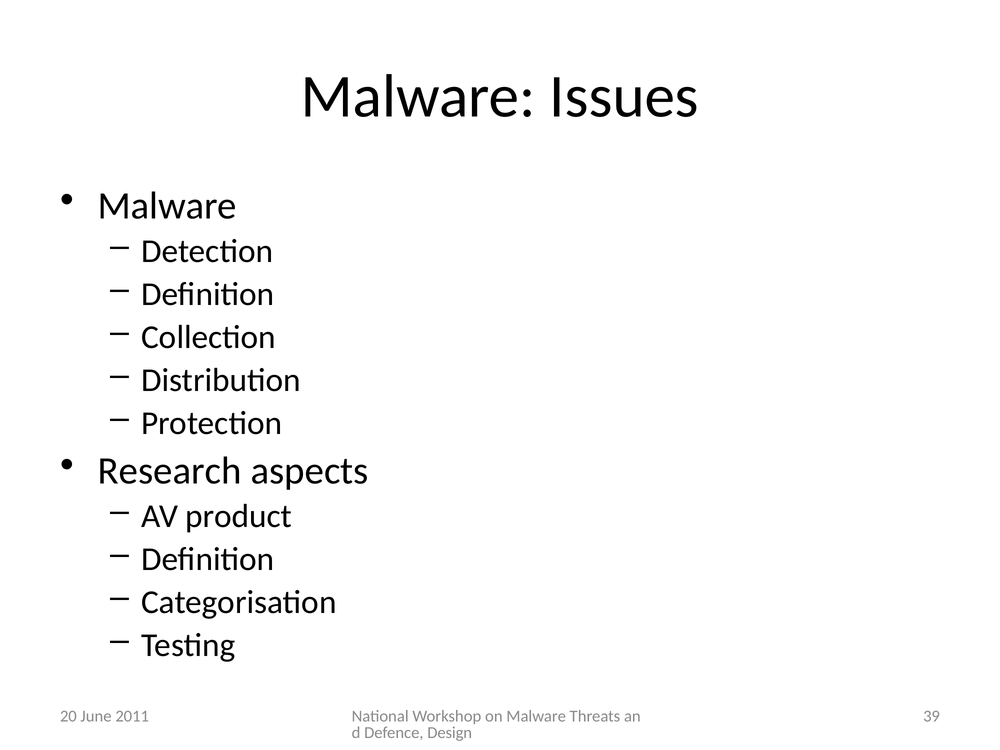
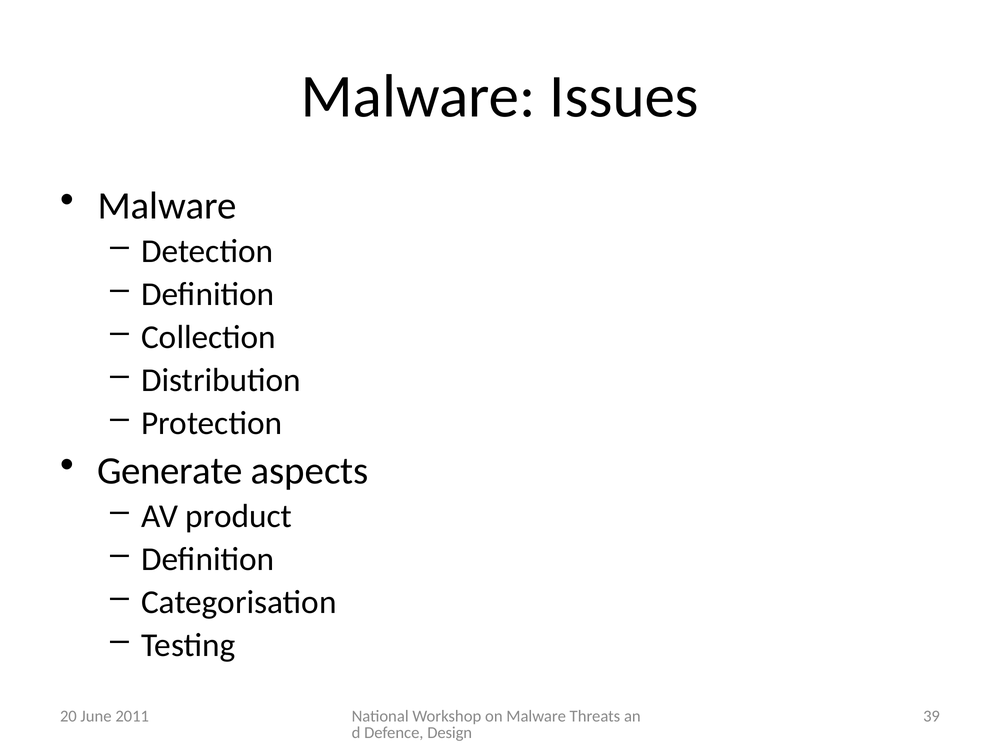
Research: Research -> Generate
